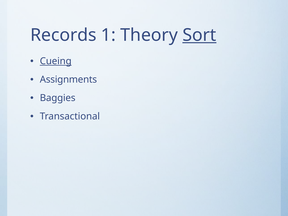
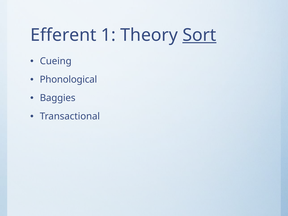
Records: Records -> Efferent
Cueing underline: present -> none
Assignments: Assignments -> Phonological
